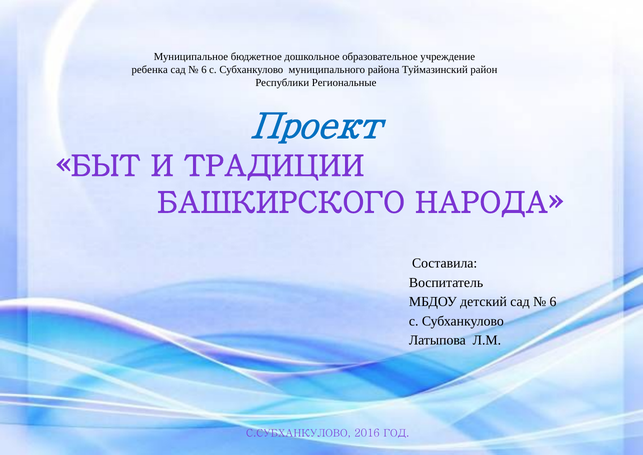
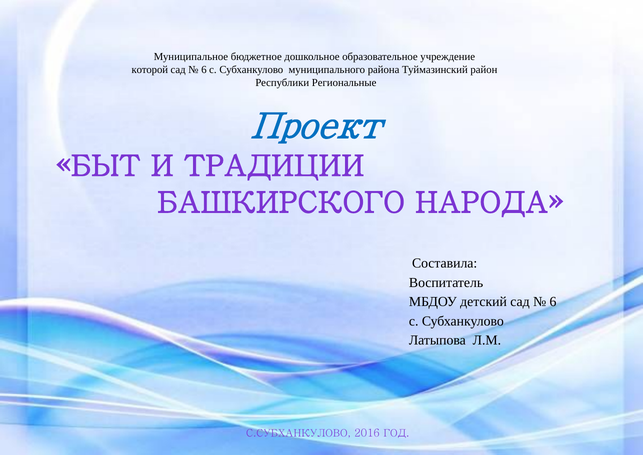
ребенка: ребенка -> которой
